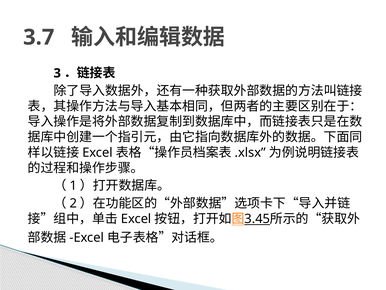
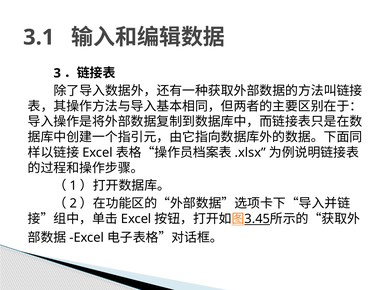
3.7: 3.7 -> 3.1
